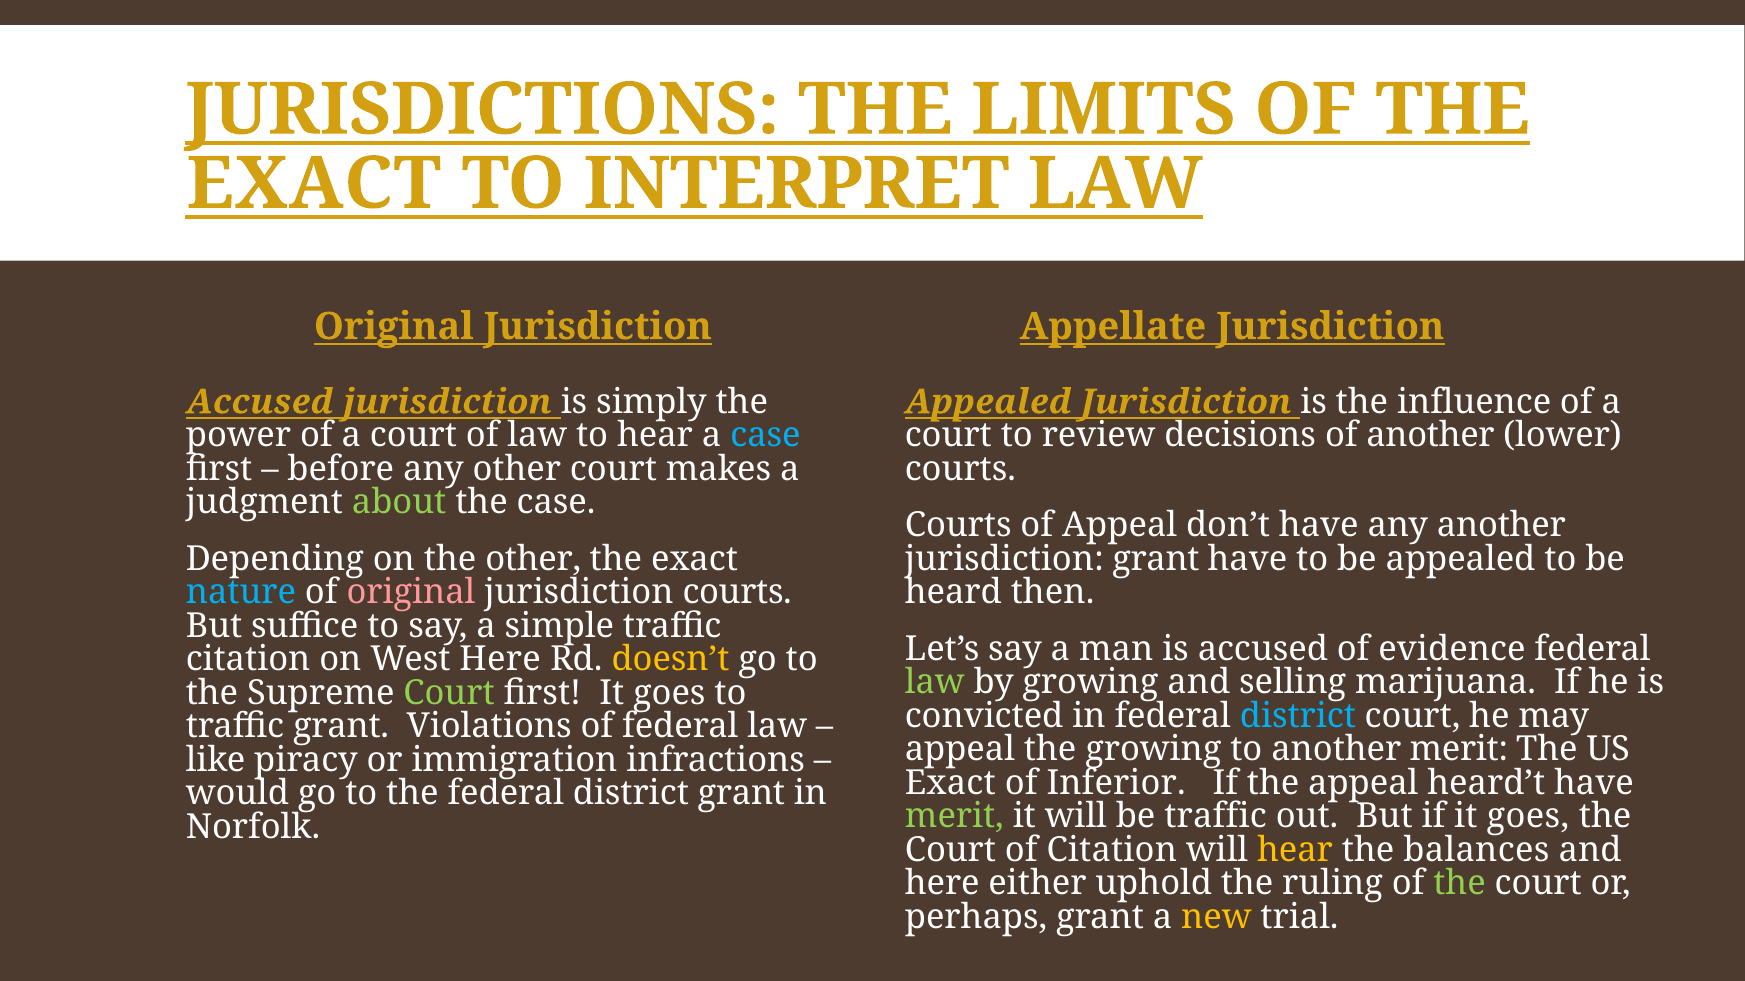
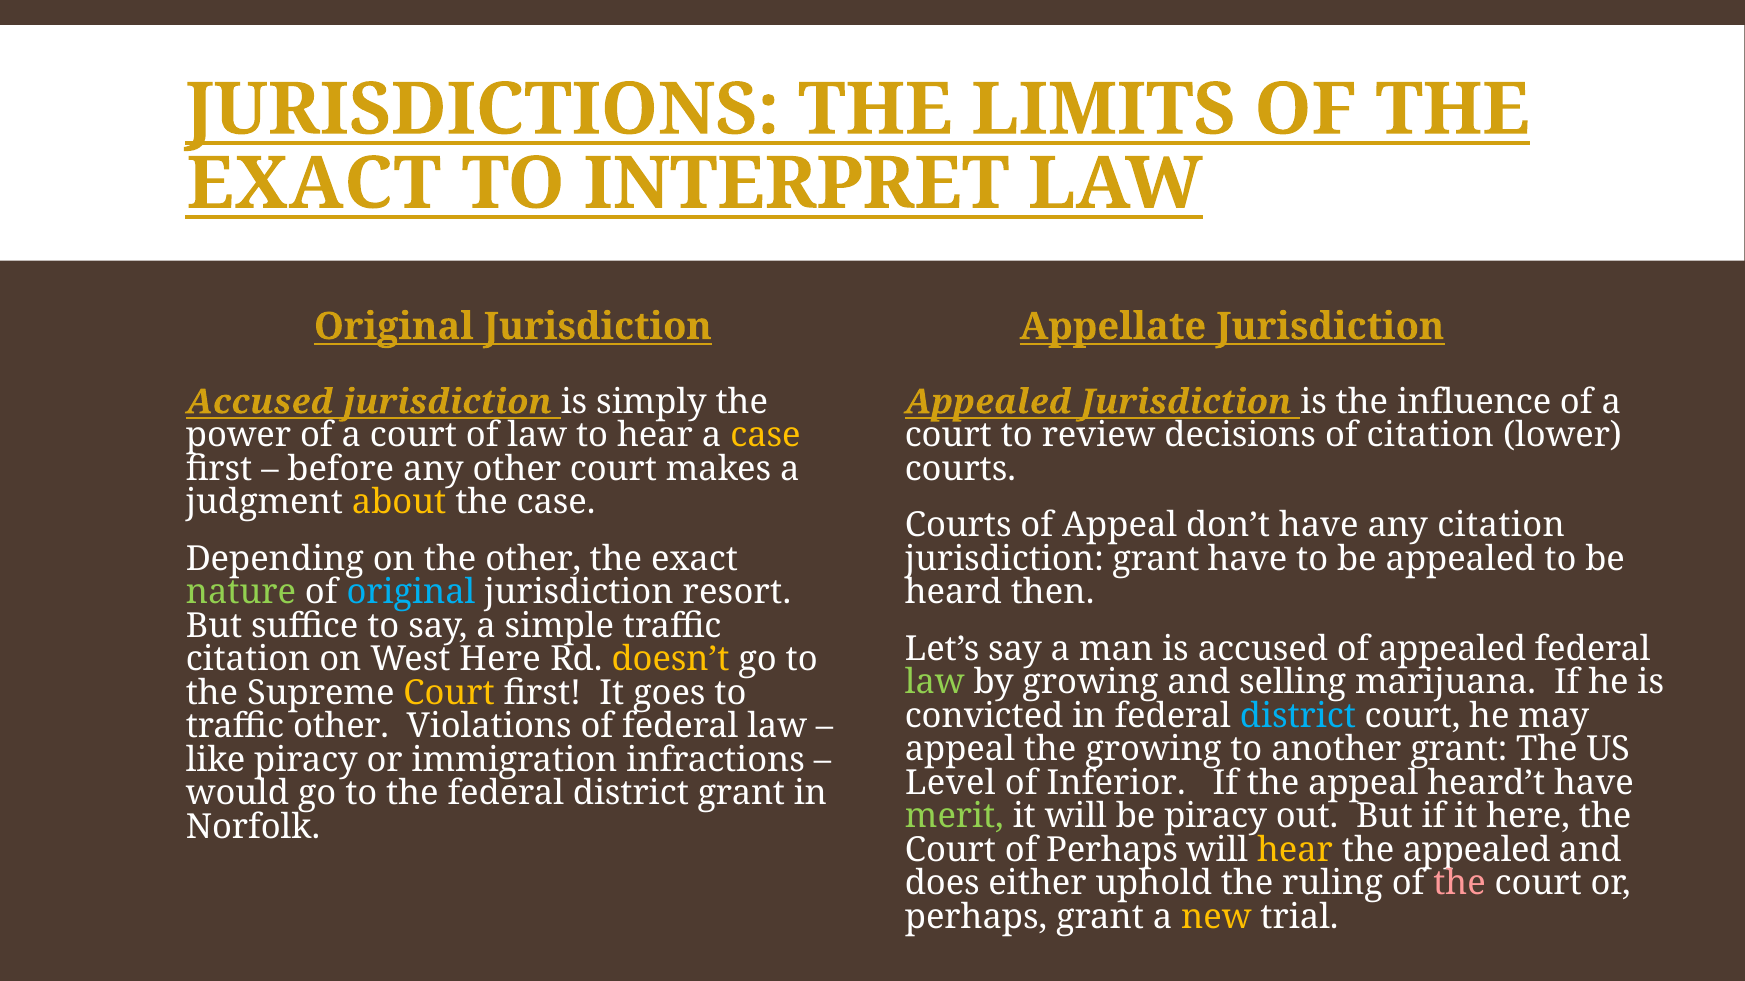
case at (765, 436) colour: light blue -> yellow
of another: another -> citation
about colour: light green -> yellow
any another: another -> citation
nature colour: light blue -> light green
original at (411, 593) colour: pink -> light blue
jurisdiction courts: courts -> resort
of evidence: evidence -> appealed
Court at (449, 693) colour: light green -> yellow
traffic grant: grant -> other
another merit: merit -> grant
Exact at (950, 783): Exact -> Level
be traffic: traffic -> piracy
if it goes: goes -> here
of Citation: Citation -> Perhaps
the balances: balances -> appealed
here at (942, 884): here -> does
the at (1460, 884) colour: light green -> pink
